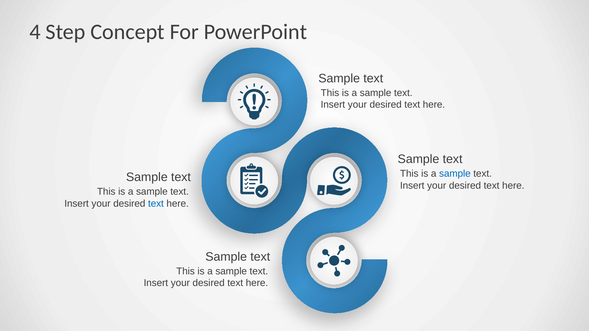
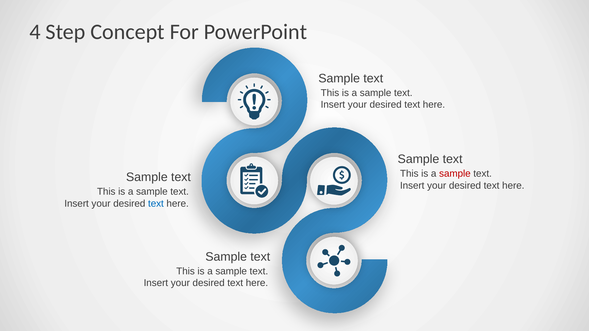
sample at (455, 174) colour: blue -> red
